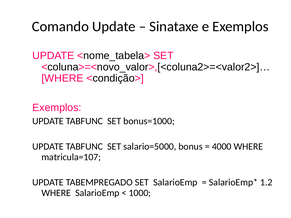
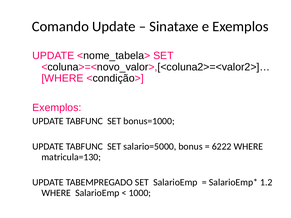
4000: 4000 -> 6222
matricula=107: matricula=107 -> matricula=130
